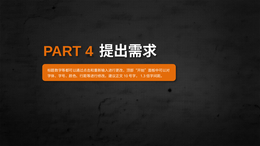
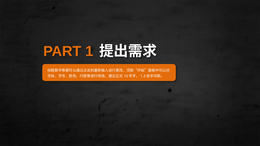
4: 4 -> 1
